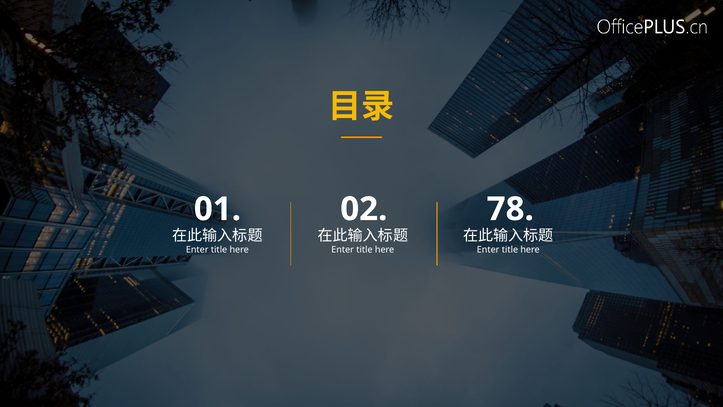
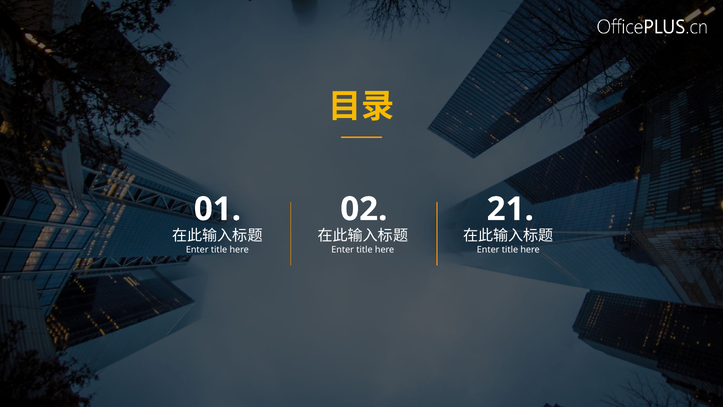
78: 78 -> 21
